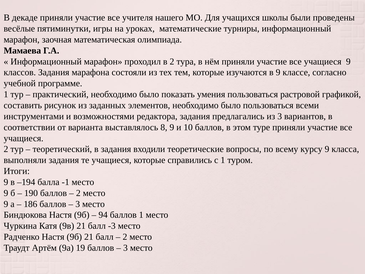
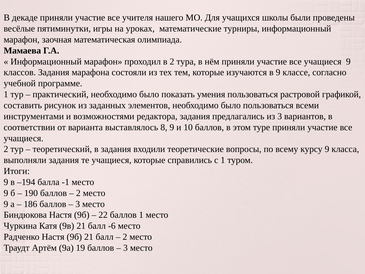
94: 94 -> 22
-3: -3 -> -6
